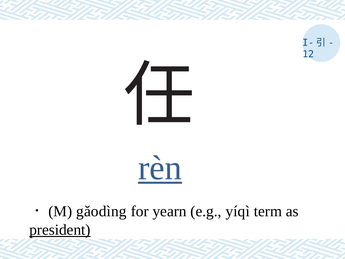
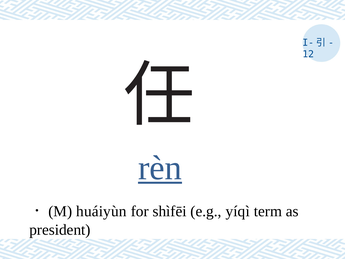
gǎodìng: gǎodìng -> huáiyùn
yearn: yearn -> shìfēi
president underline: present -> none
